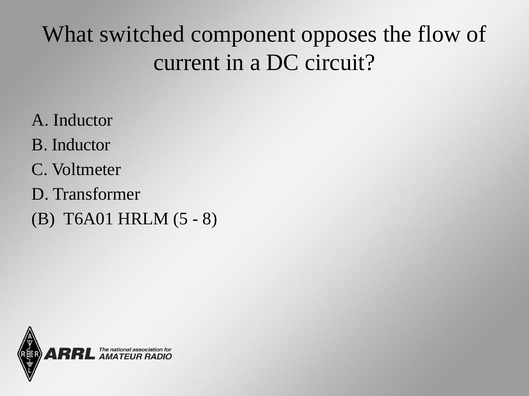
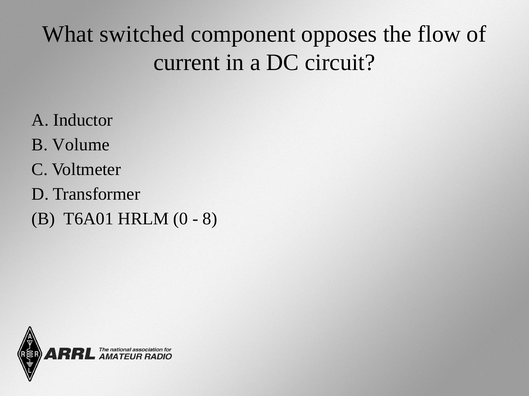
B Inductor: Inductor -> Volume
5: 5 -> 0
